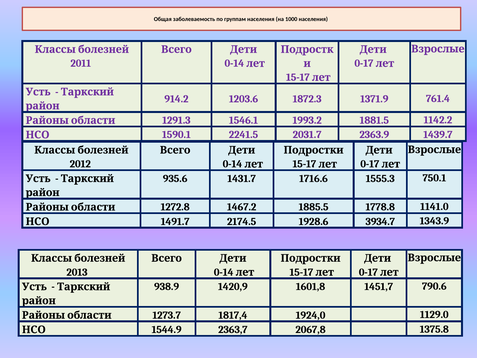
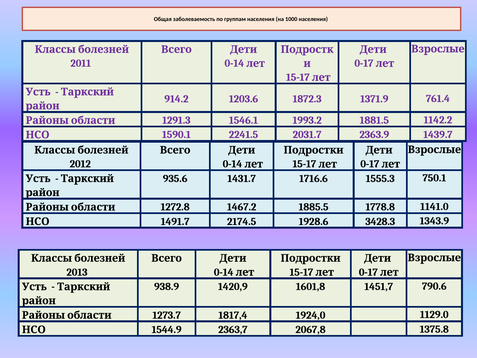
3934.7: 3934.7 -> 3428.3
